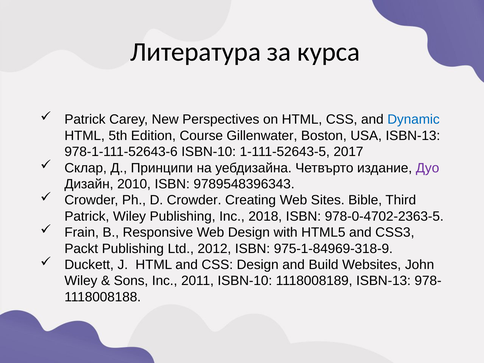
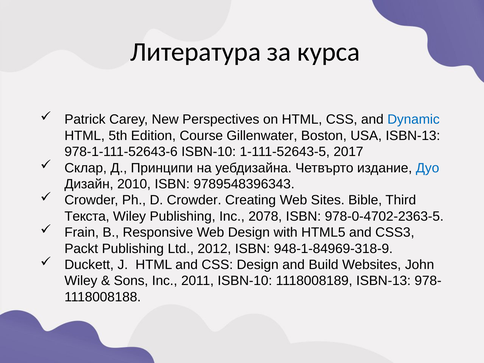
Дуо colour: purple -> blue
Patrick at (87, 216): Patrick -> Текста
2018: 2018 -> 2078
975-1-84969-318-9: 975-1-84969-318-9 -> 948-1-84969-318-9
